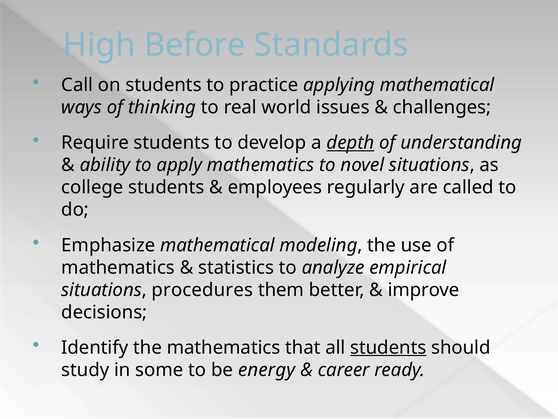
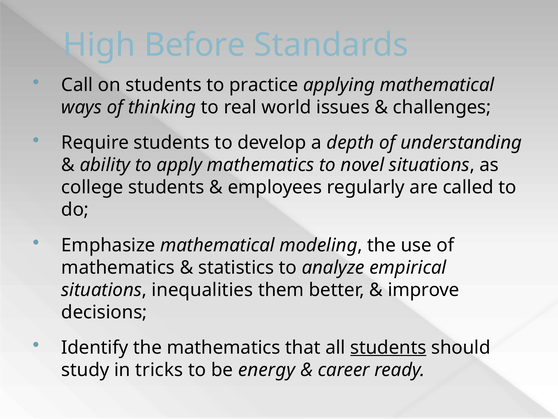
depth underline: present -> none
procedures: procedures -> inequalities
some: some -> tricks
